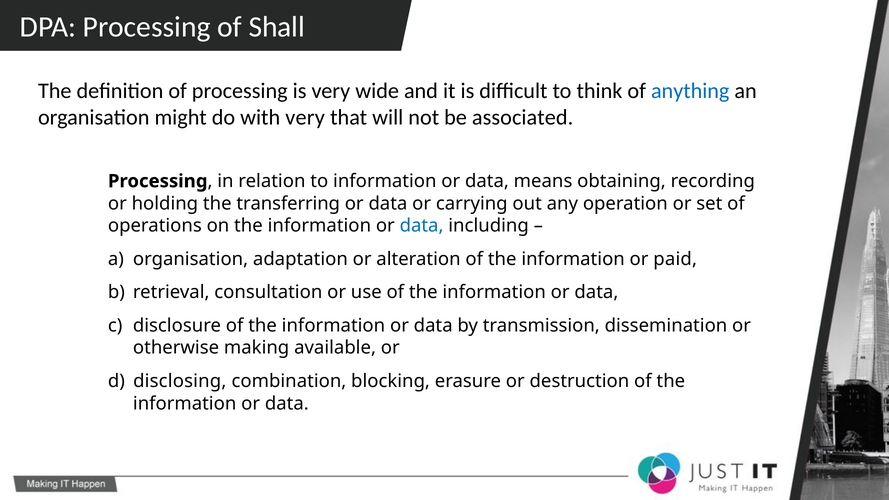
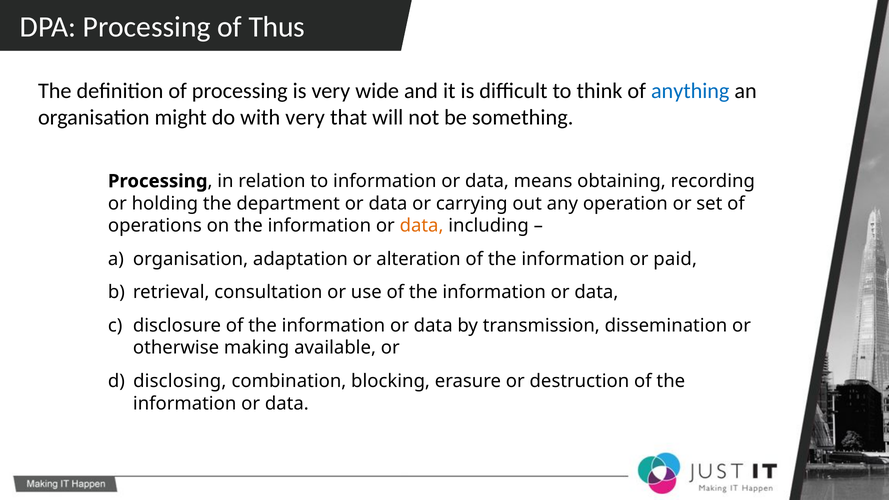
Shall: Shall -> Thus
associated: associated -> something
transferring: transferring -> department
data at (422, 226) colour: blue -> orange
